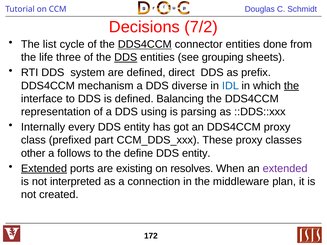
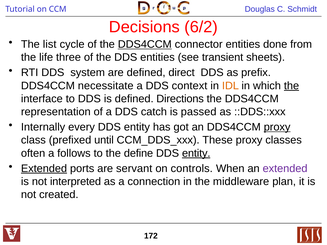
7/2: 7/2 -> 6/2
DDS at (126, 57) underline: present -> none
grouping: grouping -> transient
mechanism: mechanism -> necessitate
diverse: diverse -> context
IDL colour: blue -> orange
Balancing: Balancing -> Directions
using: using -> catch
parsing: parsing -> passed
proxy at (277, 127) underline: none -> present
part: part -> until
other: other -> often
entity at (196, 153) underline: none -> present
existing: existing -> servant
resolves: resolves -> controls
